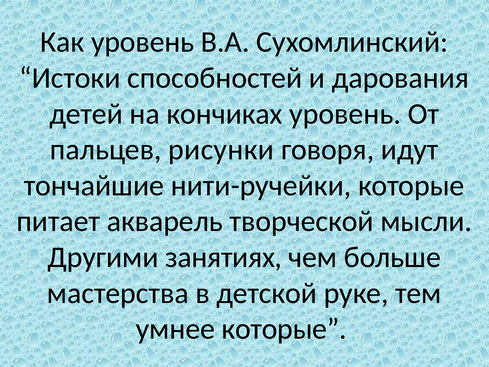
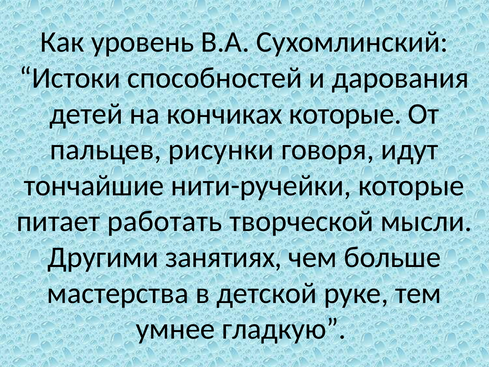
кончиках уровень: уровень -> которые
акварель: акварель -> работать
умнее которые: которые -> гладкую
